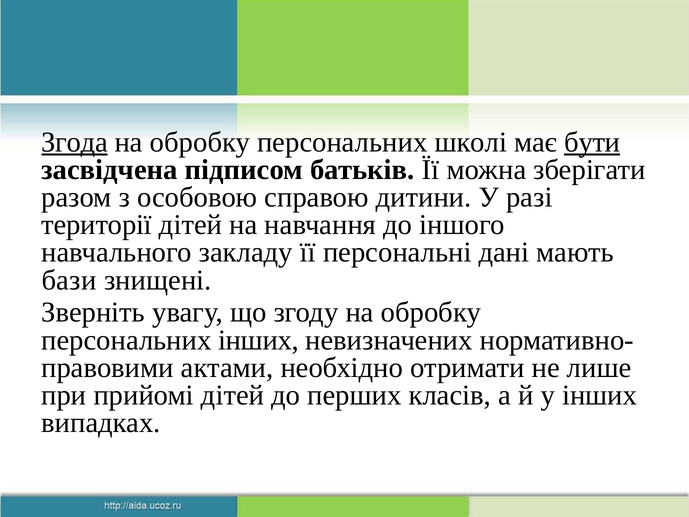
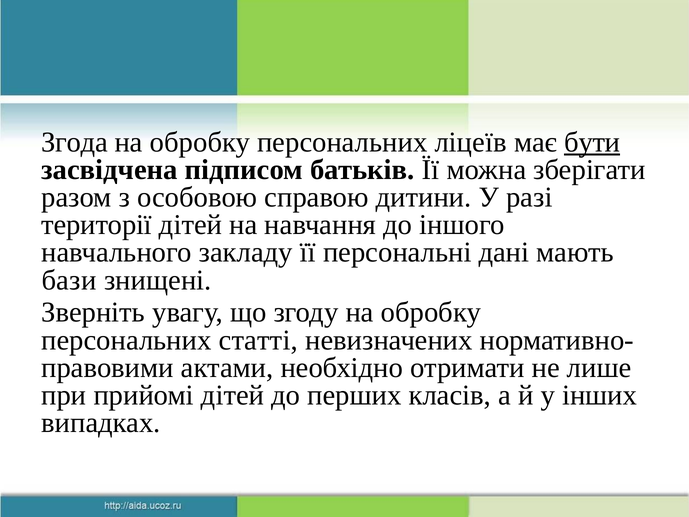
Згода underline: present -> none
школі: школі -> ліцеїв
персональних інших: інших -> статті
